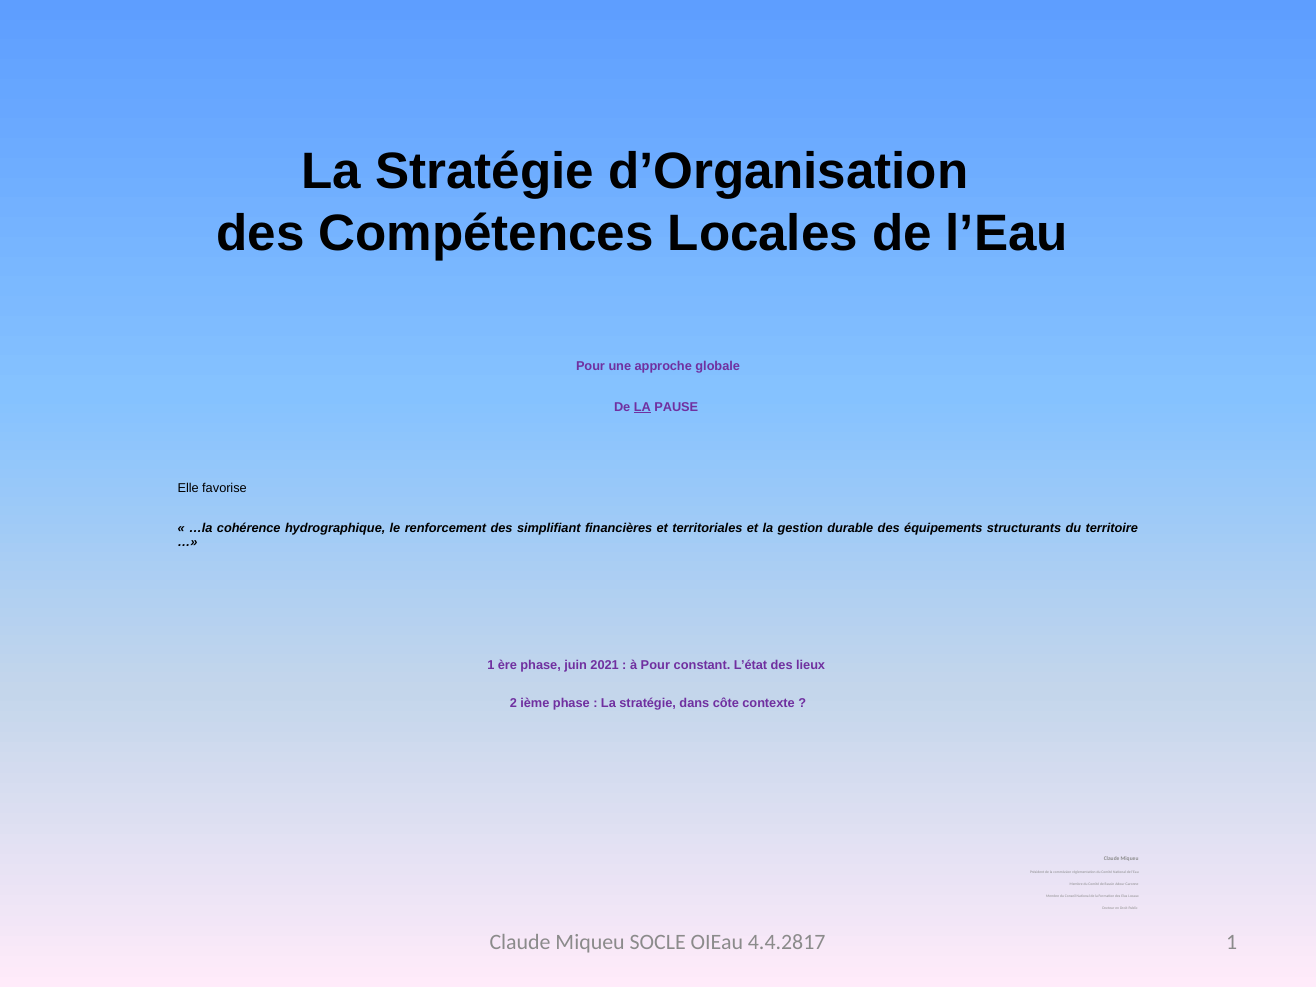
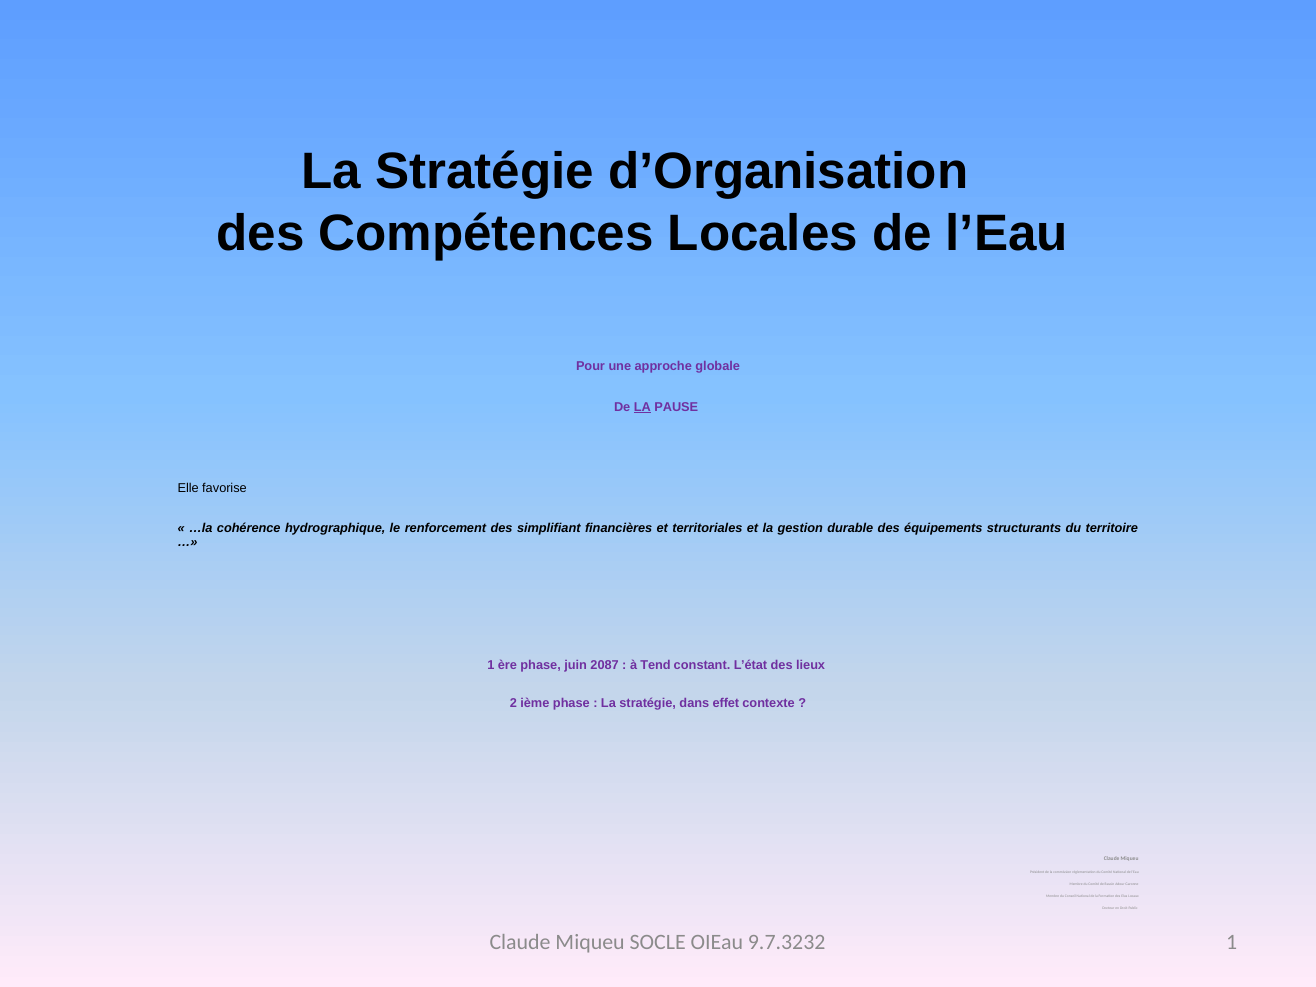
2021: 2021 -> 2087
à Pour: Pour -> Tend
côte: côte -> effet
4.4.2817: 4.4.2817 -> 9.7.3232
